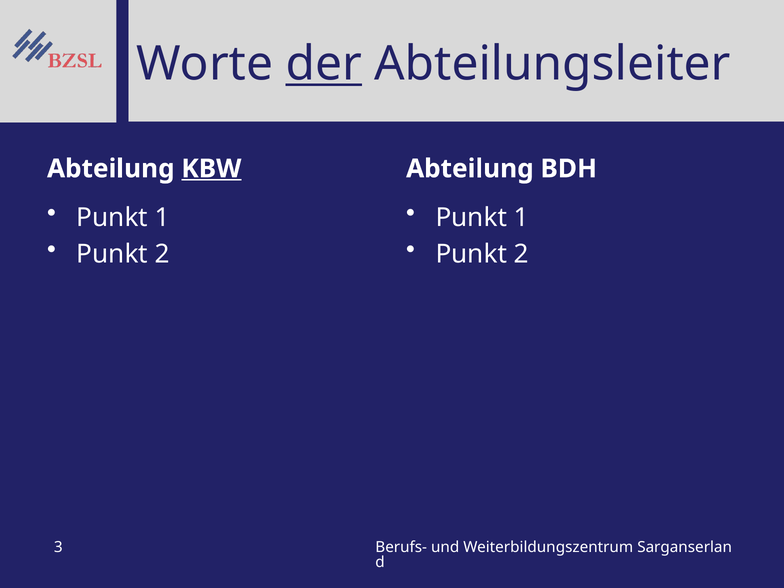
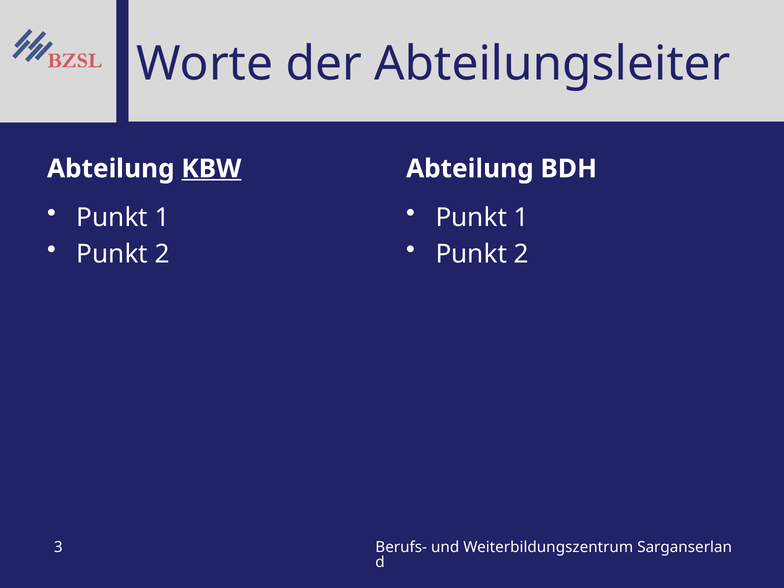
der underline: present -> none
